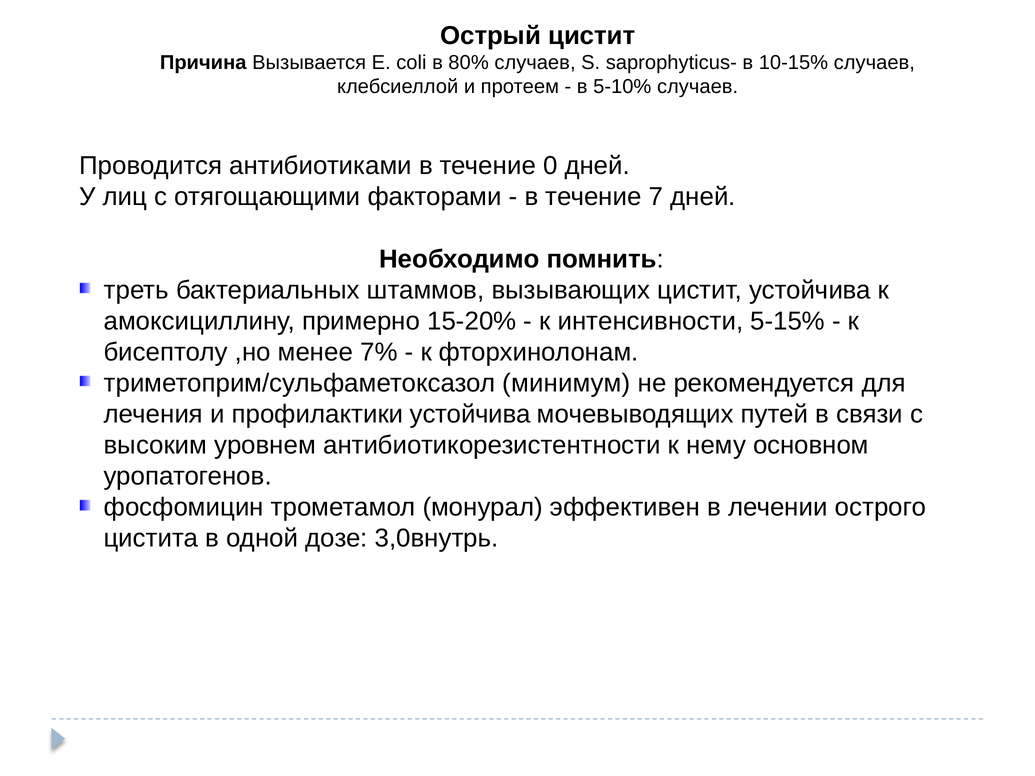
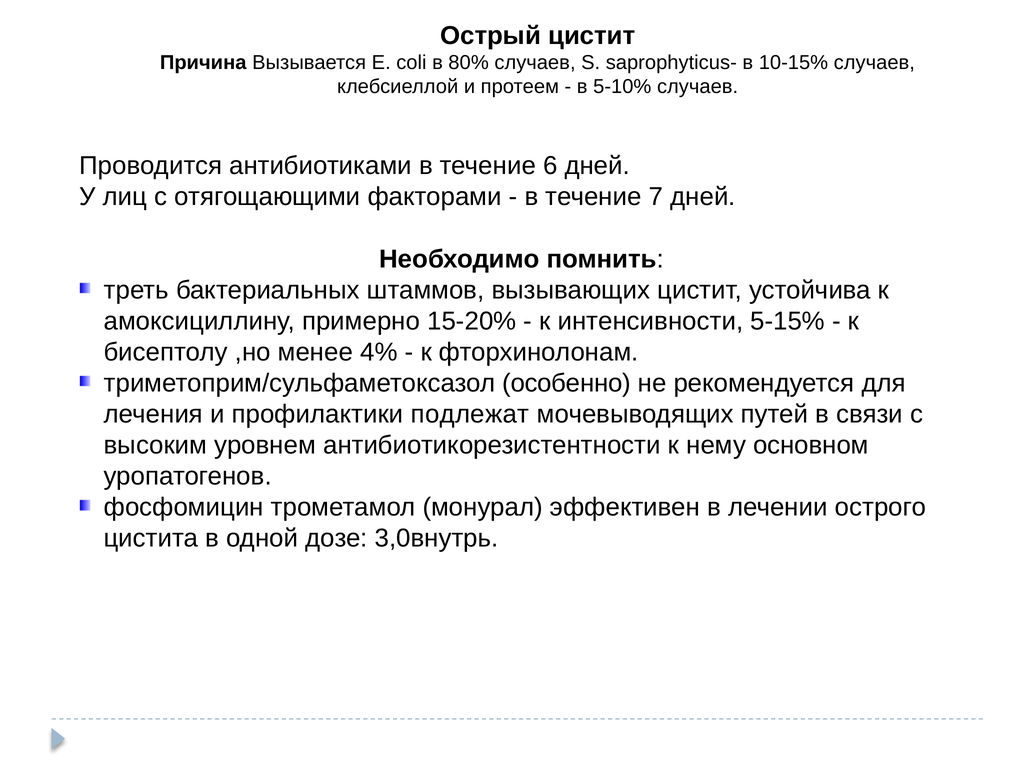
0: 0 -> 6
7%: 7% -> 4%
минимум: минимум -> особенно
профилактики устойчива: устойчива -> подлежат
